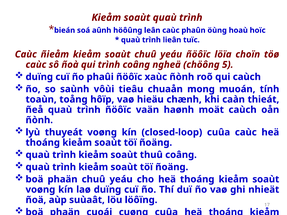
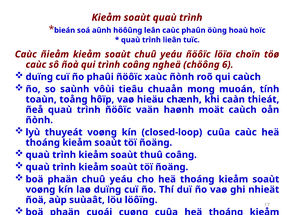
5: 5 -> 6
